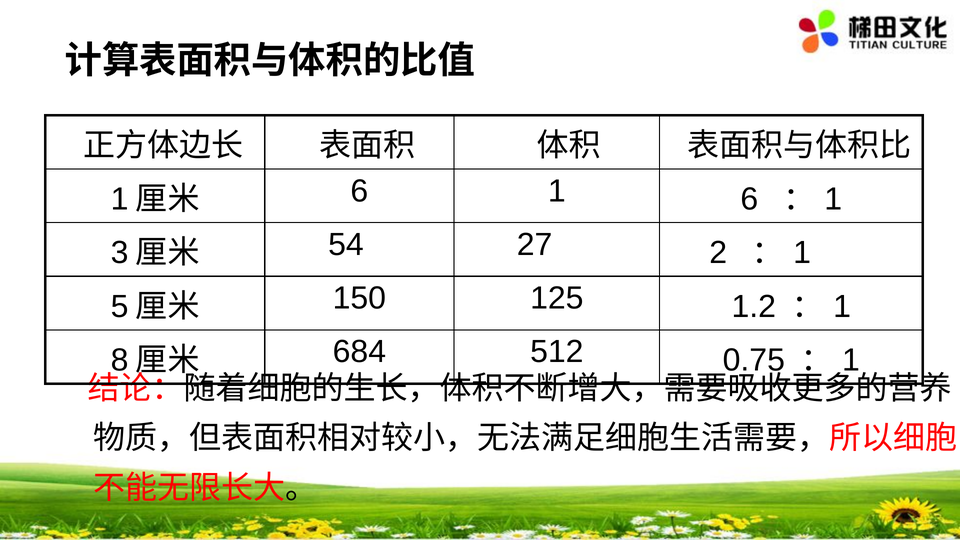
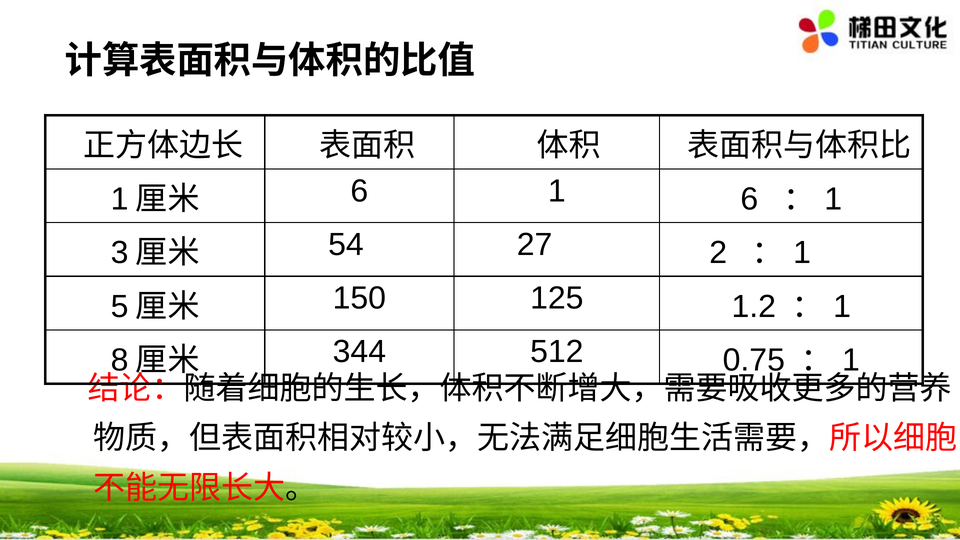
684: 684 -> 344
